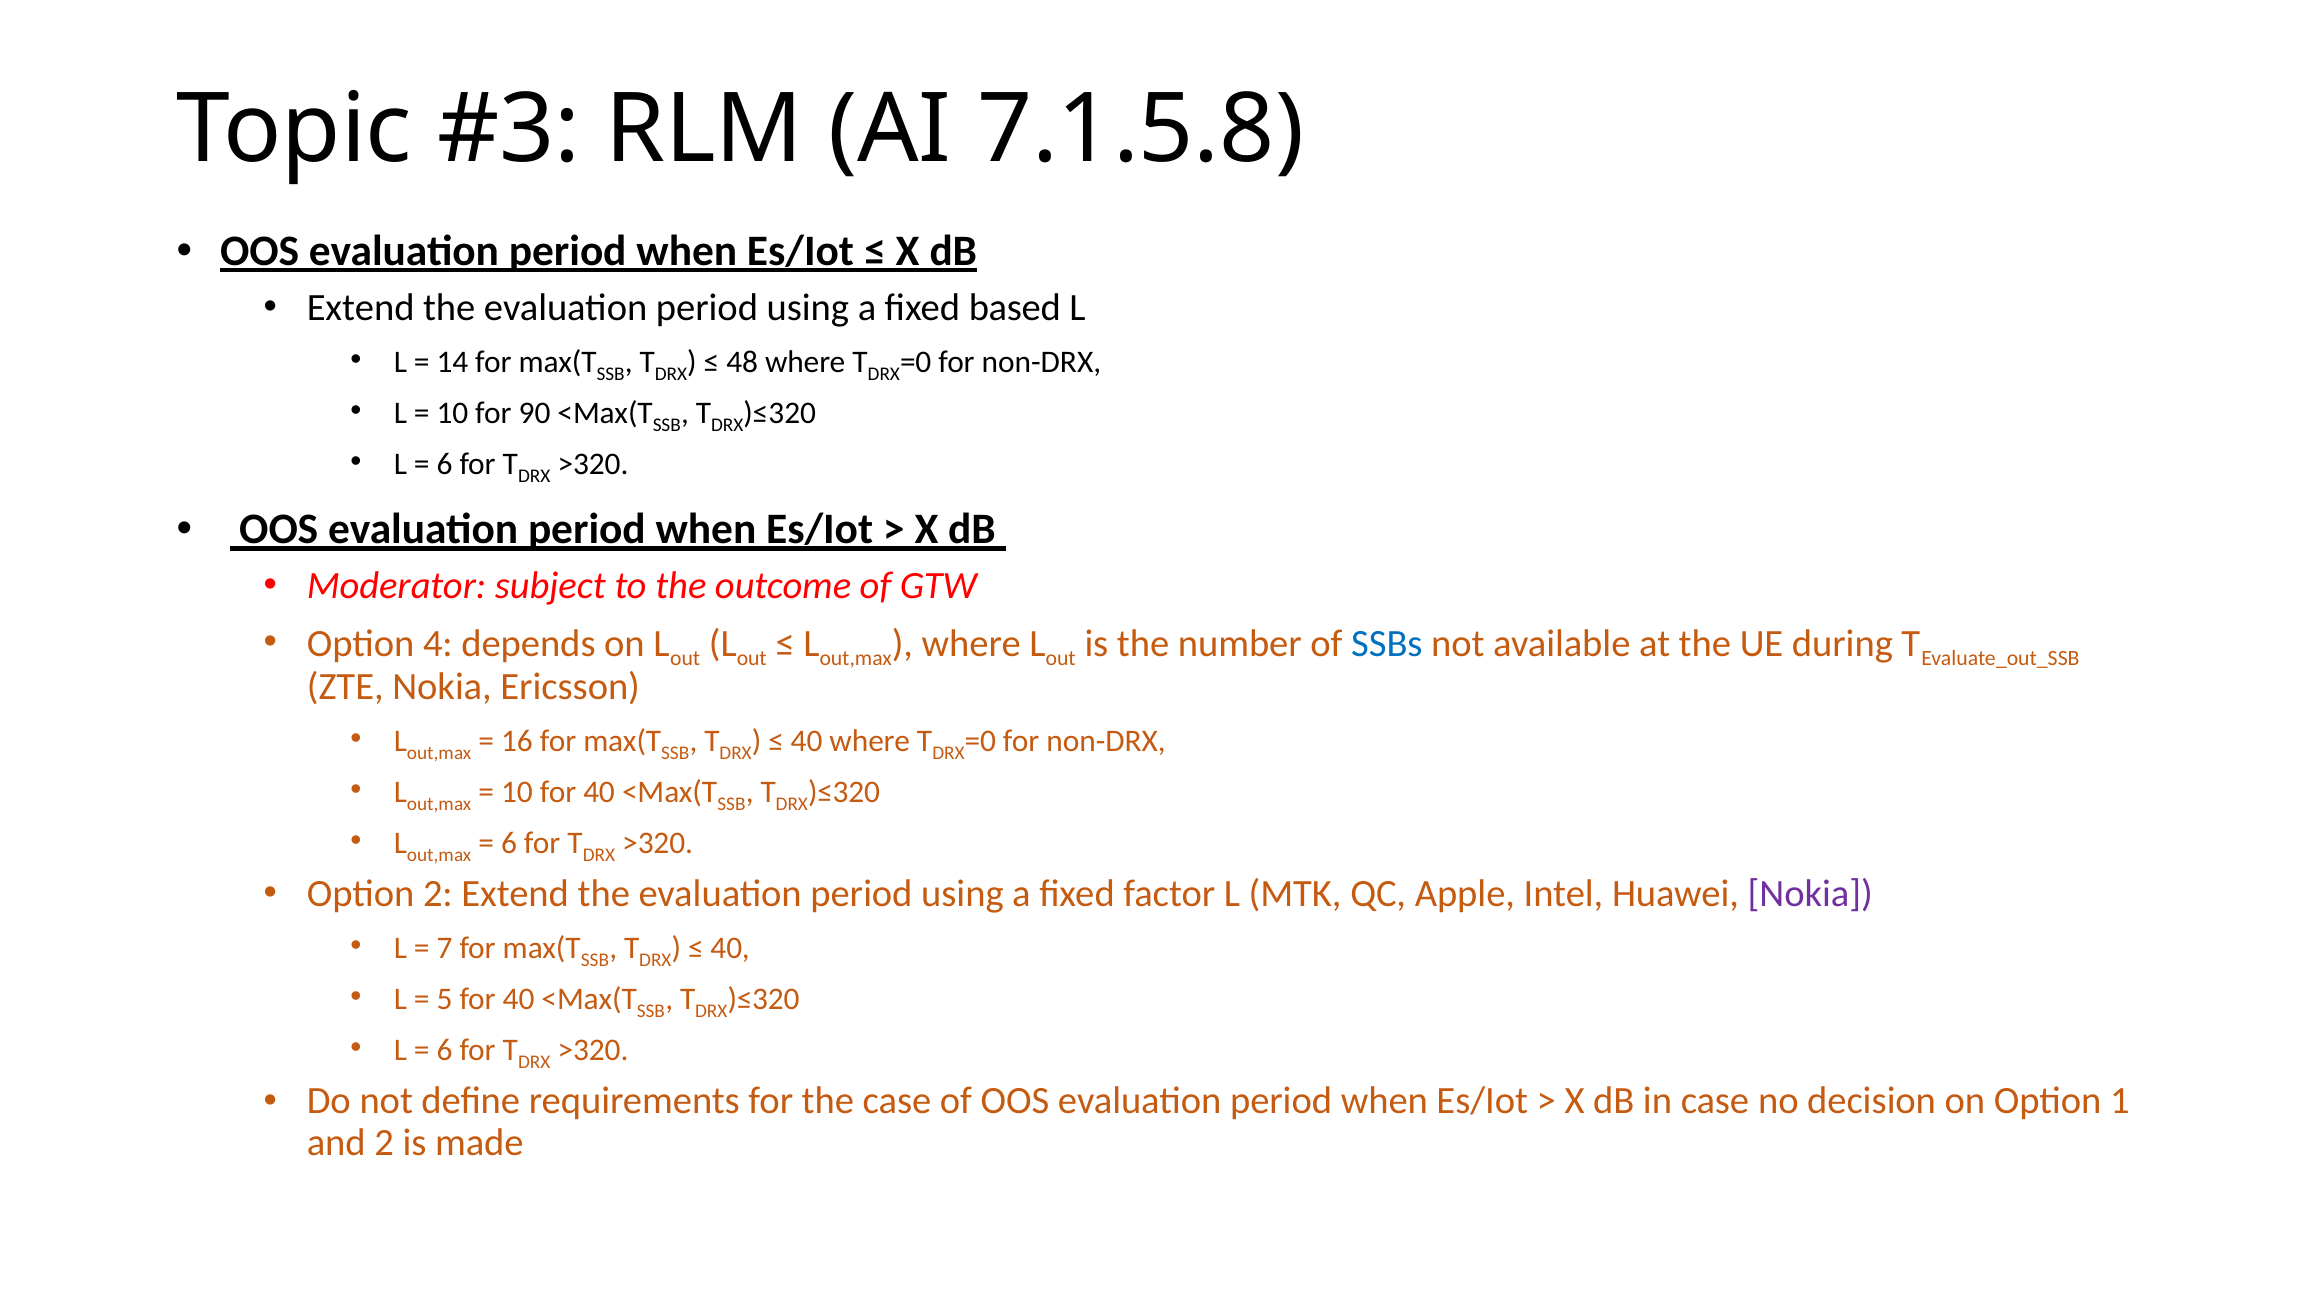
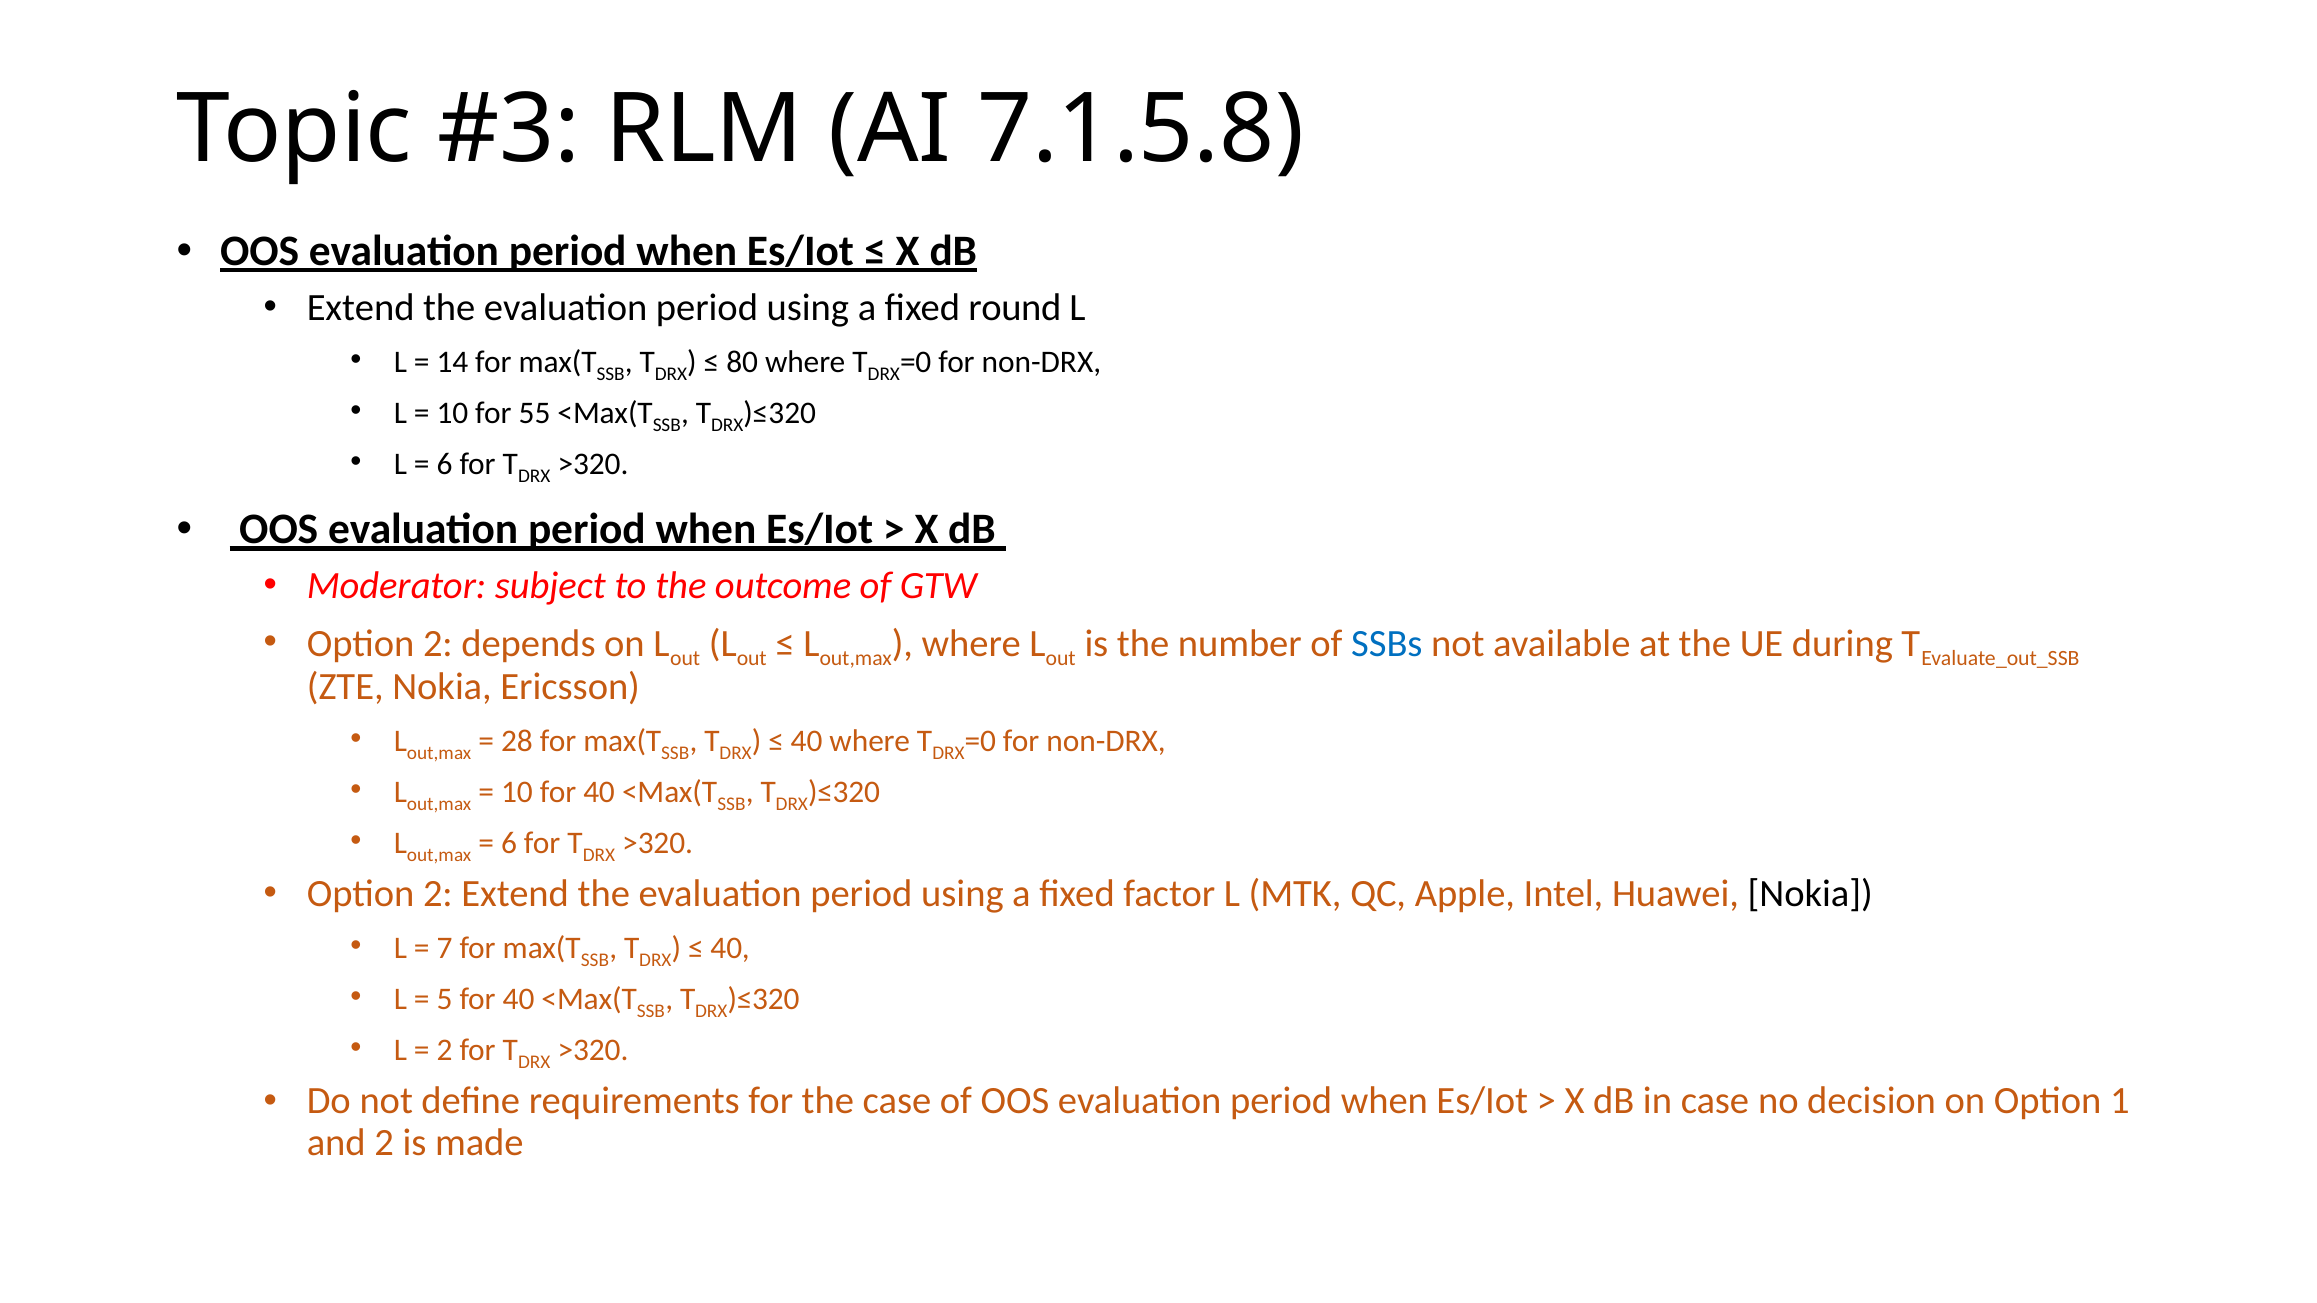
based: based -> round
48: 48 -> 80
90: 90 -> 55
4 at (438, 644): 4 -> 2
16: 16 -> 28
Nokia at (1810, 894) colour: purple -> black
6 at (445, 1050): 6 -> 2
